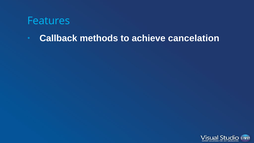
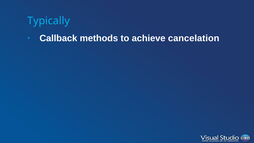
Features: Features -> Typically
